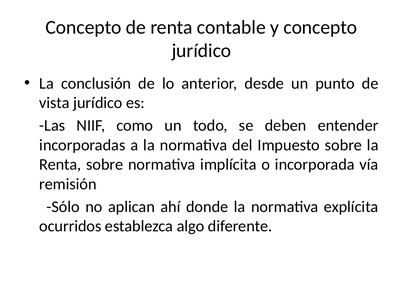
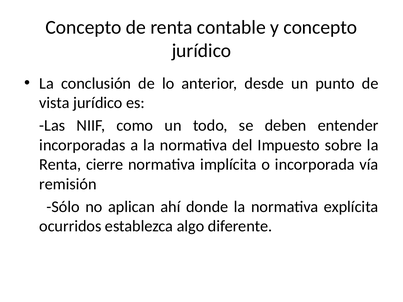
Renta sobre: sobre -> cierre
